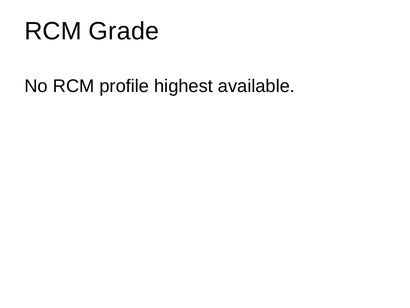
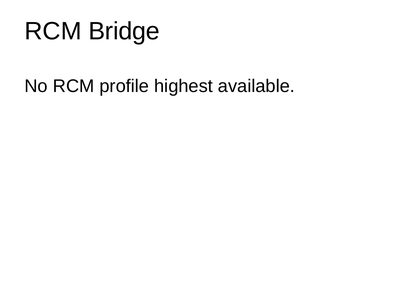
Grade: Grade -> Bridge
